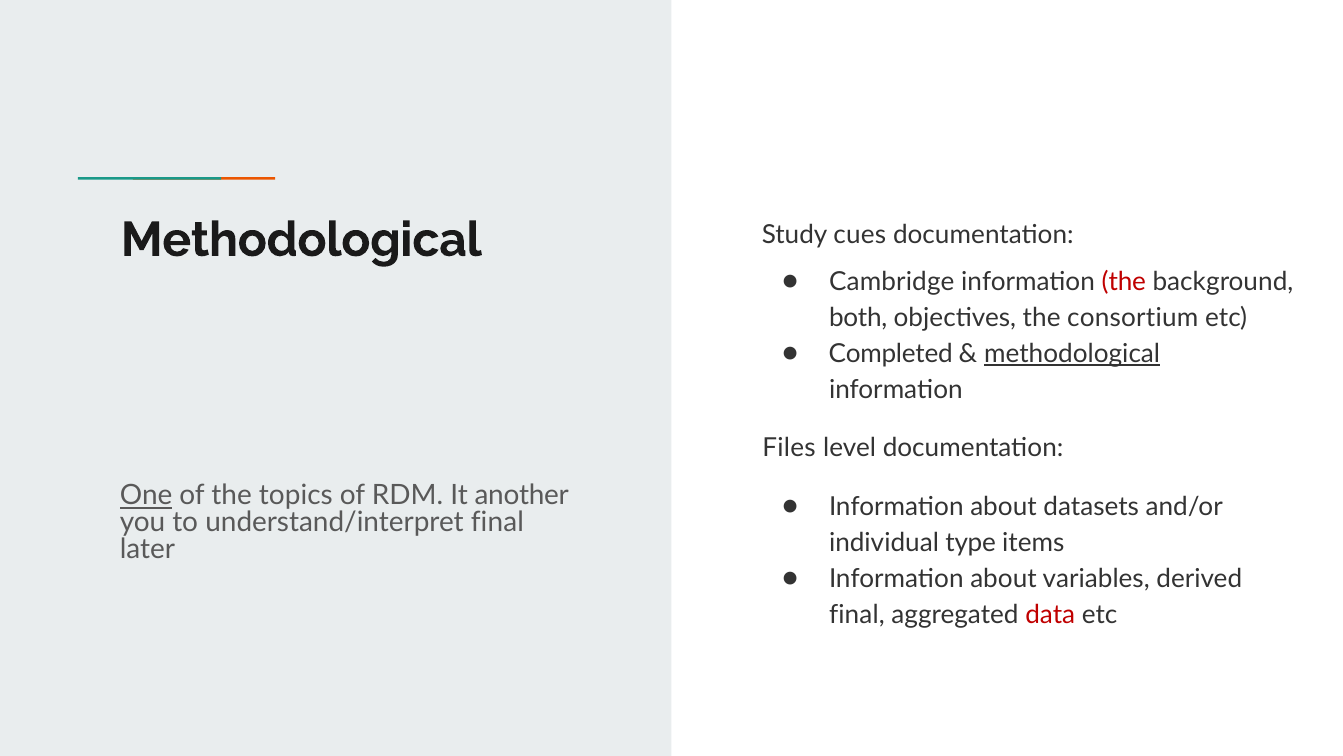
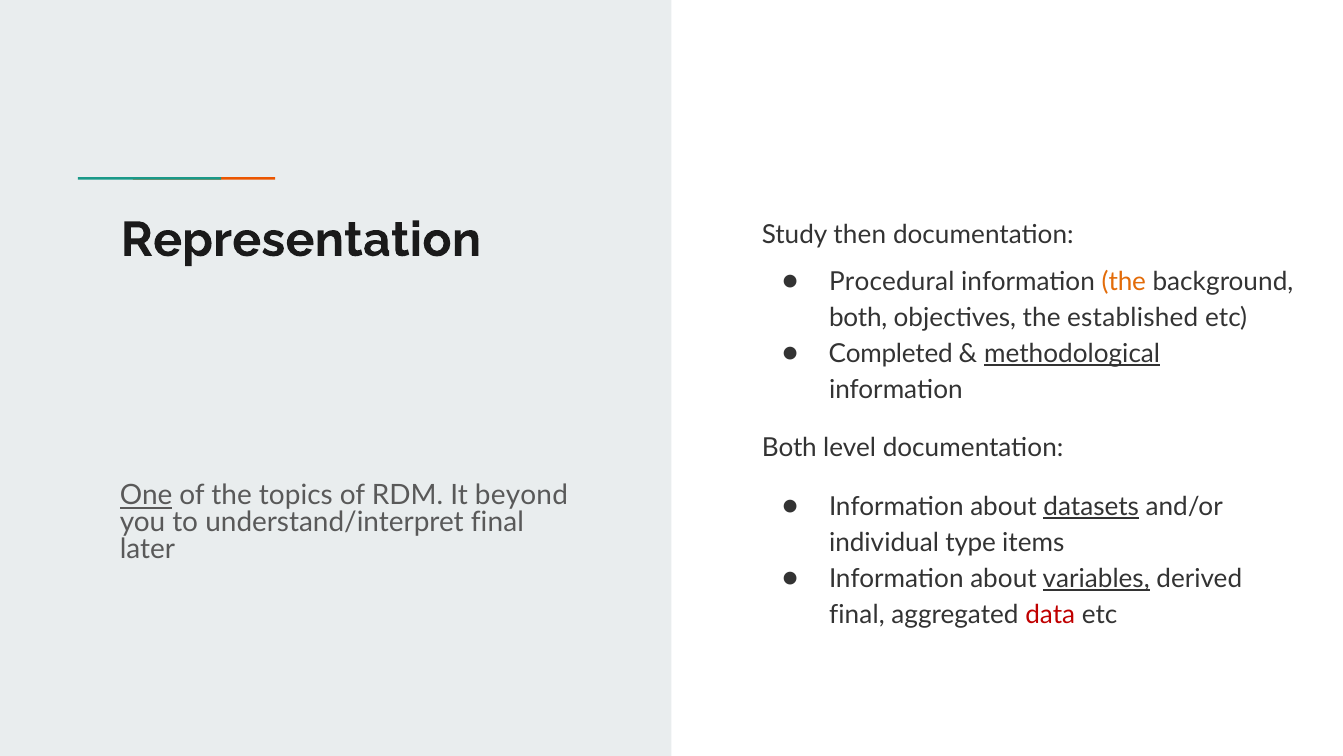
Methodological at (301, 240): Methodological -> Representation
cues: cues -> then
Cambridge: Cambridge -> Procedural
the at (1124, 281) colour: red -> orange
consortium: consortium -> established
Files at (789, 448): Files -> Both
another: another -> beyond
datasets underline: none -> present
variables underline: none -> present
